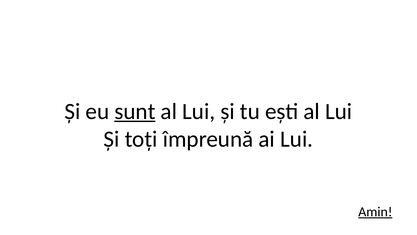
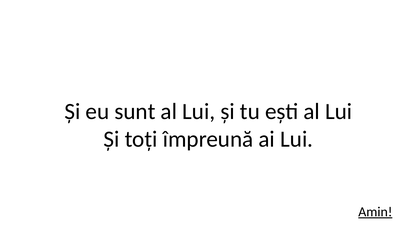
sunt underline: present -> none
